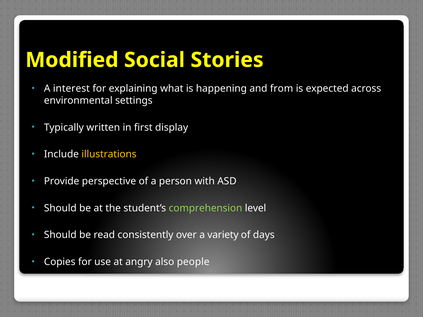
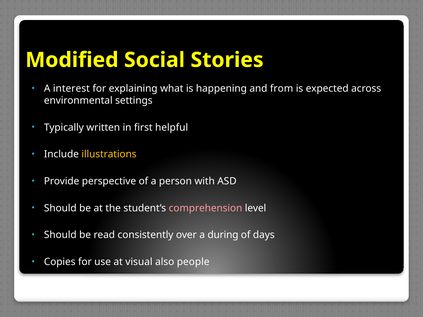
display: display -> helpful
comprehension colour: light green -> pink
variety: variety -> during
angry: angry -> visual
